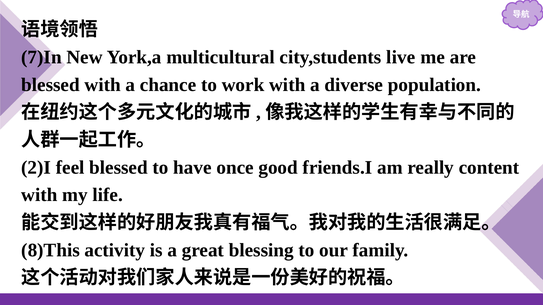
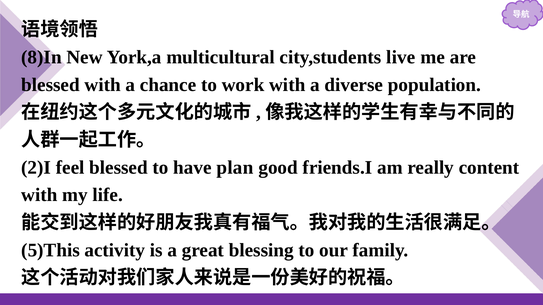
7)In: 7)In -> 8)In
once: once -> plan
8)This: 8)This -> 5)This
